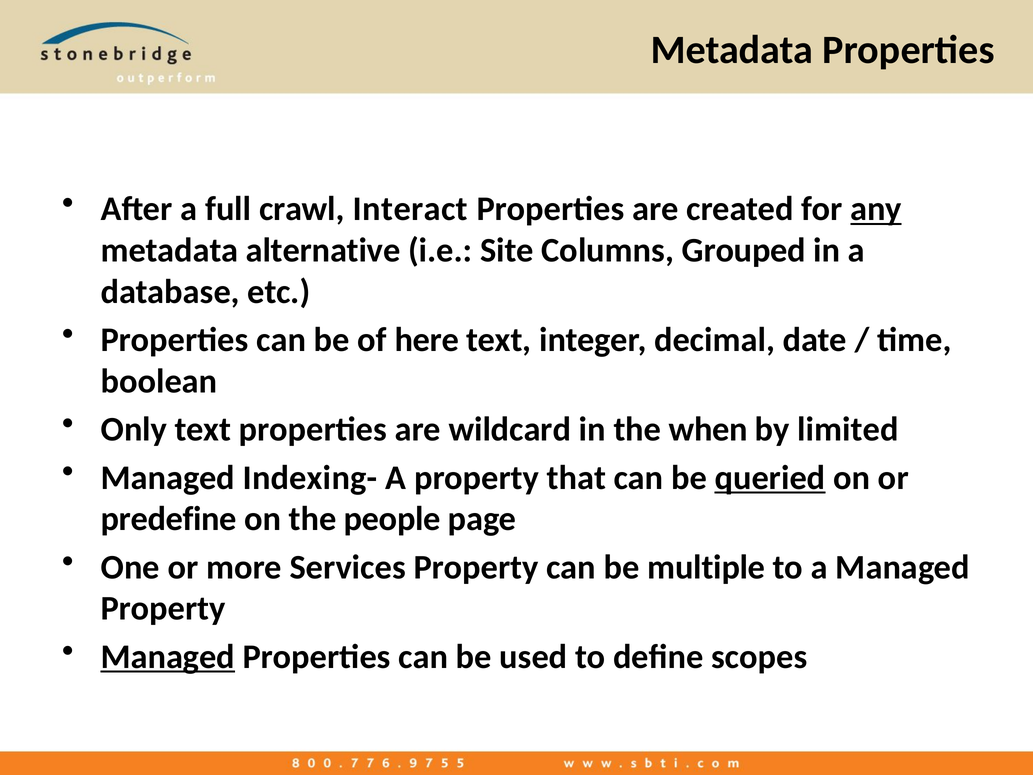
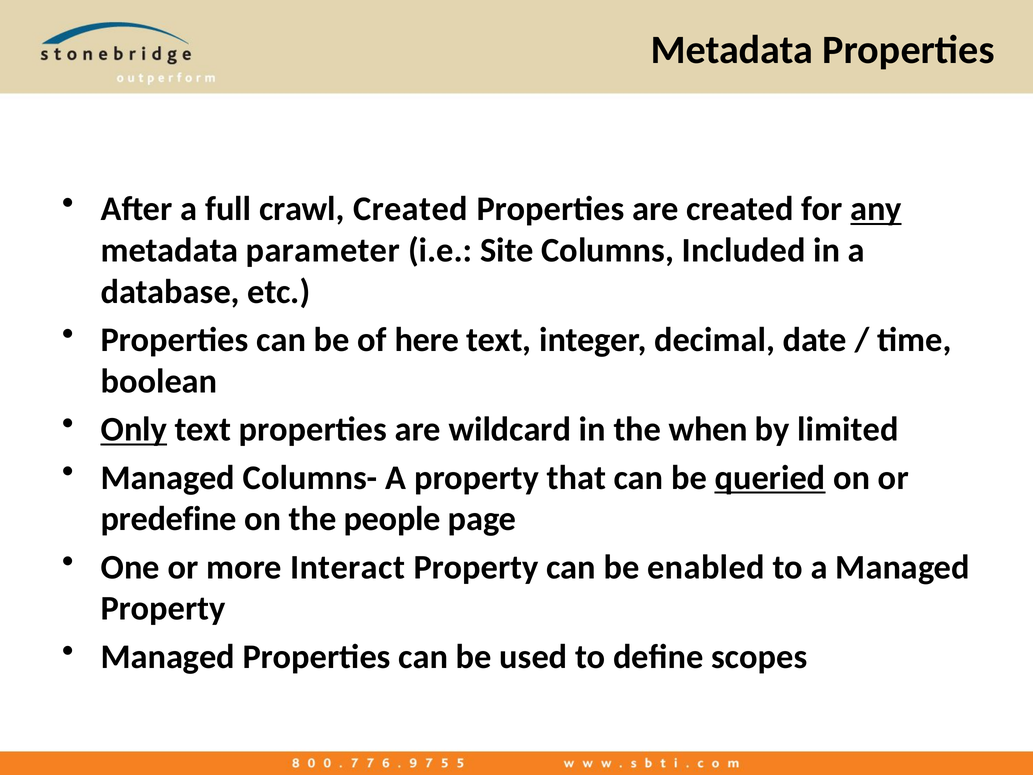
crawl Interact: Interact -> Created
alternative: alternative -> parameter
Grouped: Grouped -> Included
Only underline: none -> present
Indexing-: Indexing- -> Columns-
Services: Services -> Interact
multiple: multiple -> enabled
Managed at (168, 657) underline: present -> none
